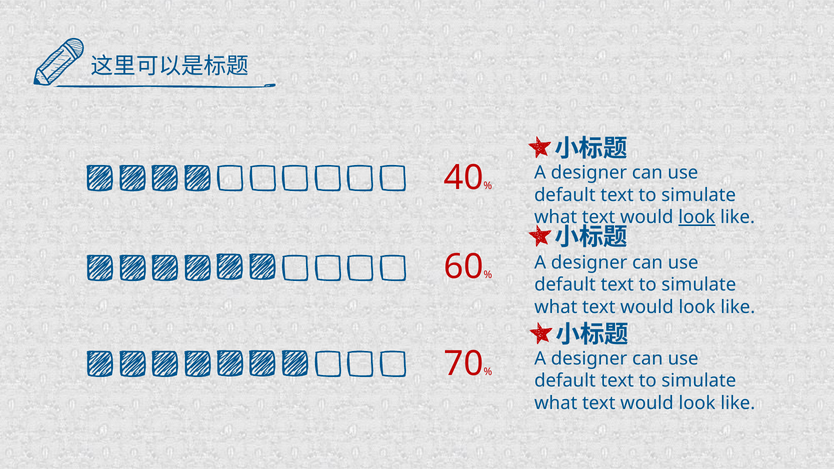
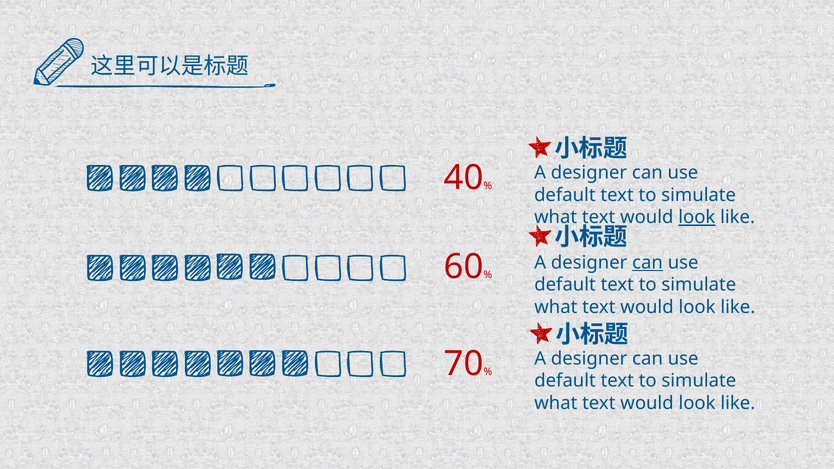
can at (648, 263) underline: none -> present
